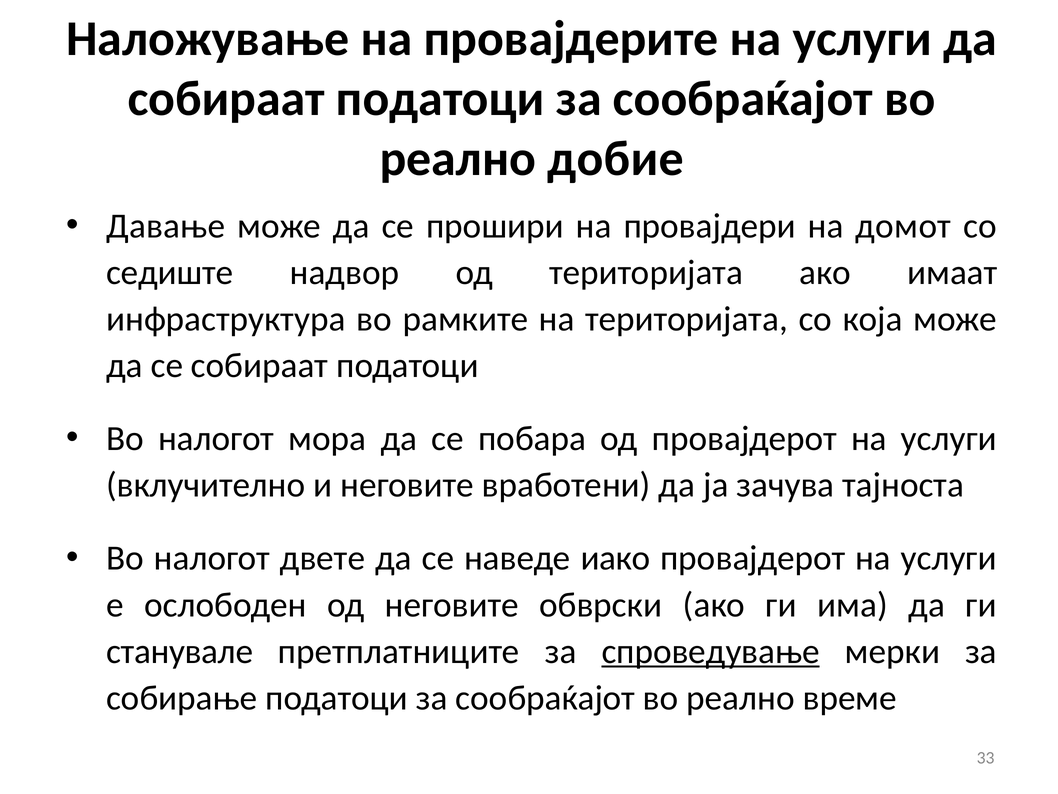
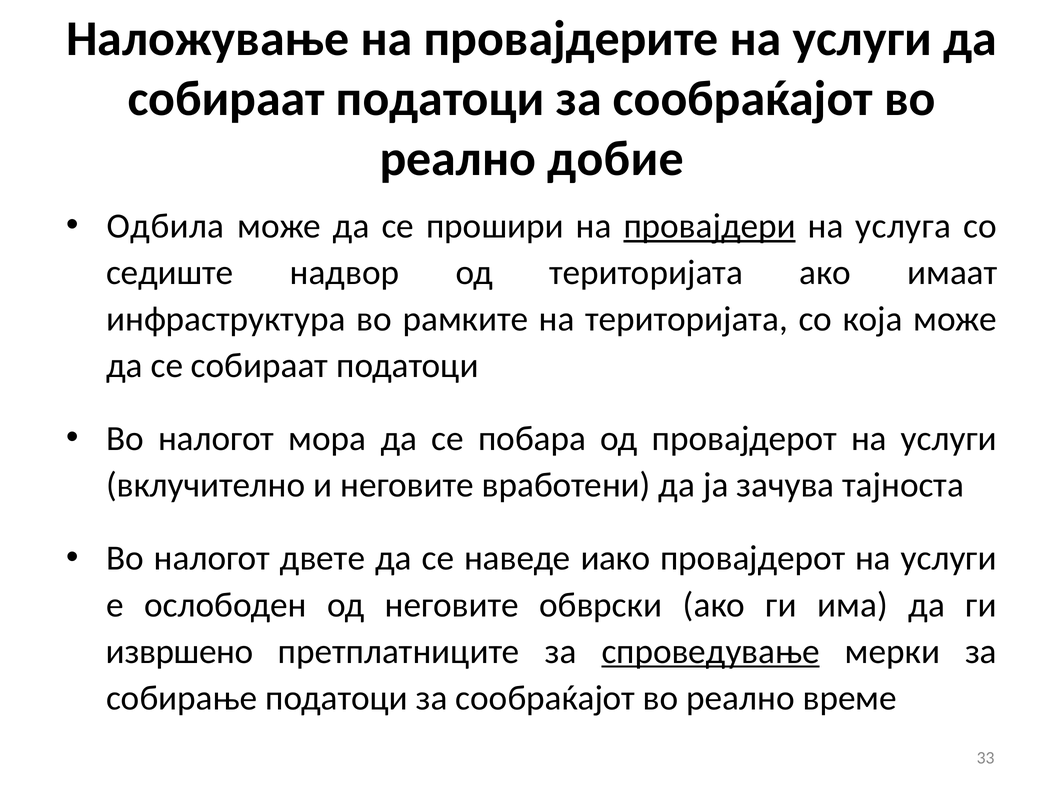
Давање: Давање -> Одбила
провајдери underline: none -> present
домот: домот -> услуга
станувале: станувале -> извршено
